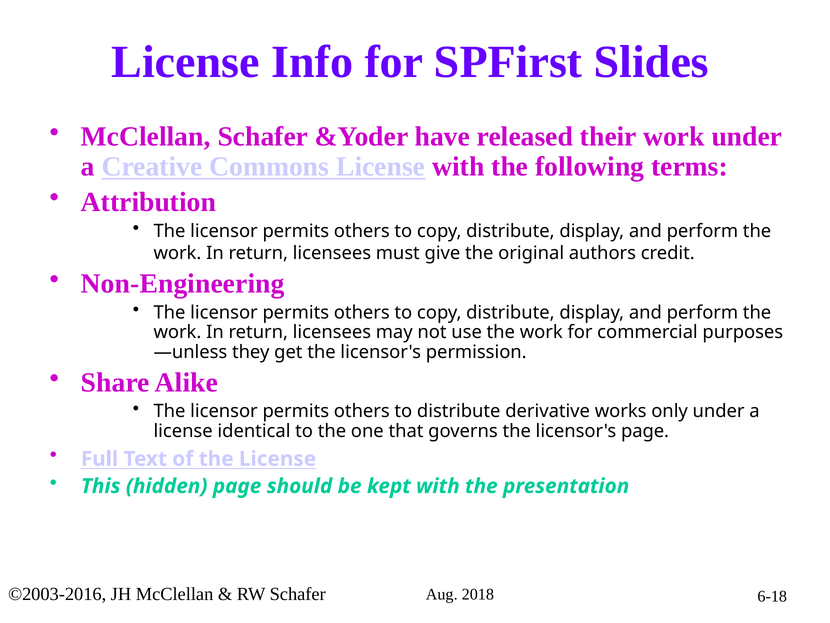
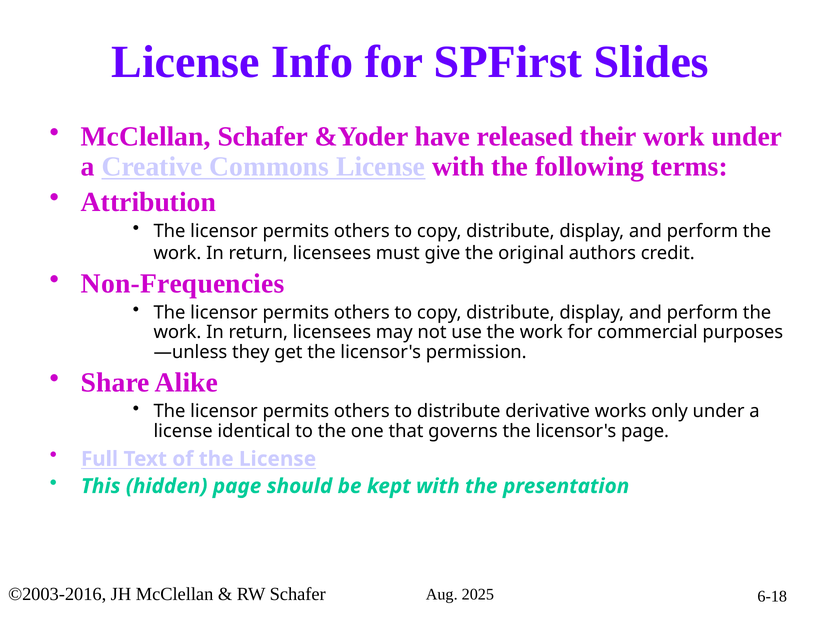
Non-Engineering: Non-Engineering -> Non-Frequencies
2018: 2018 -> 2025
